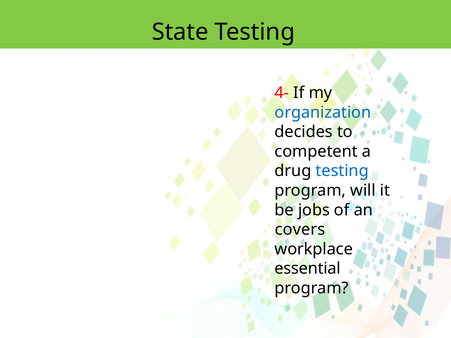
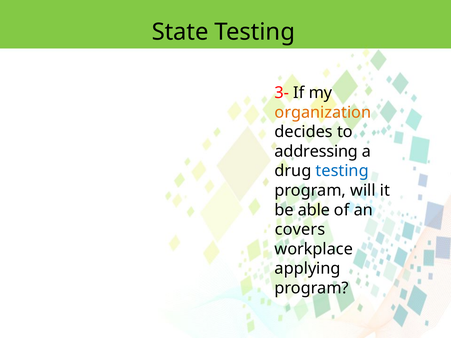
4-: 4- -> 3-
organization colour: blue -> orange
competent: competent -> addressing
jobs: jobs -> able
essential: essential -> applying
